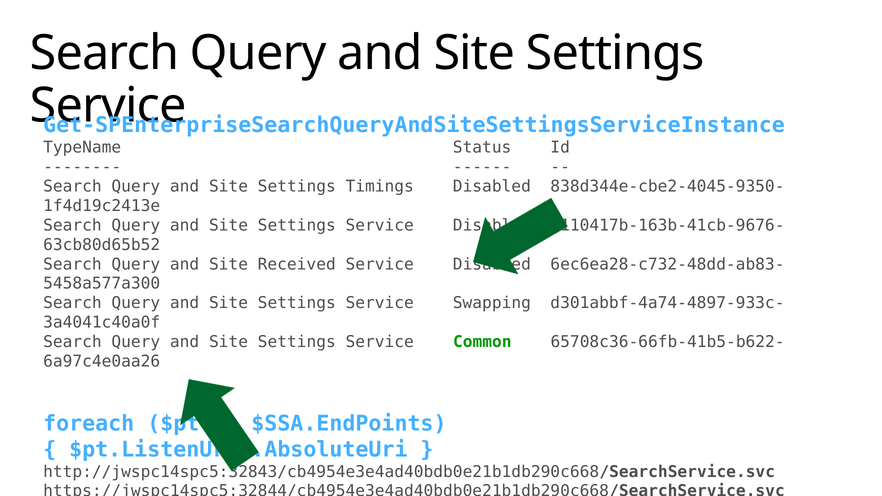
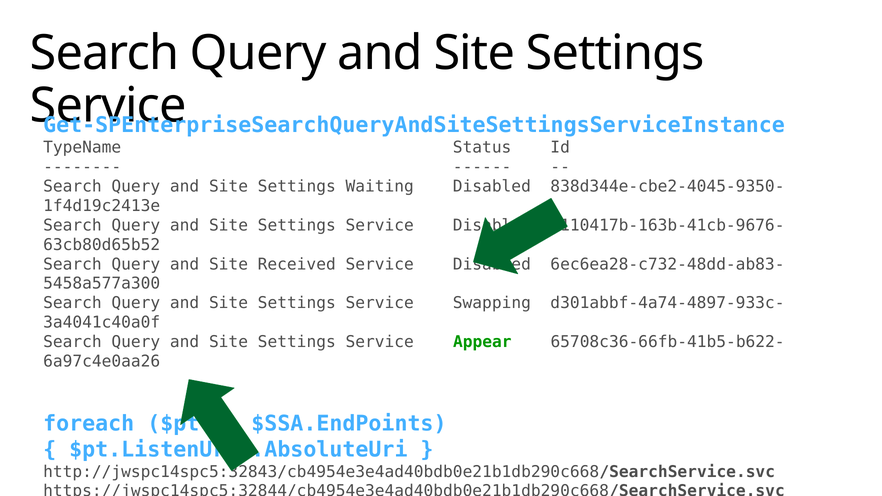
Timings: Timings -> Waiting
Common: Common -> Appear
